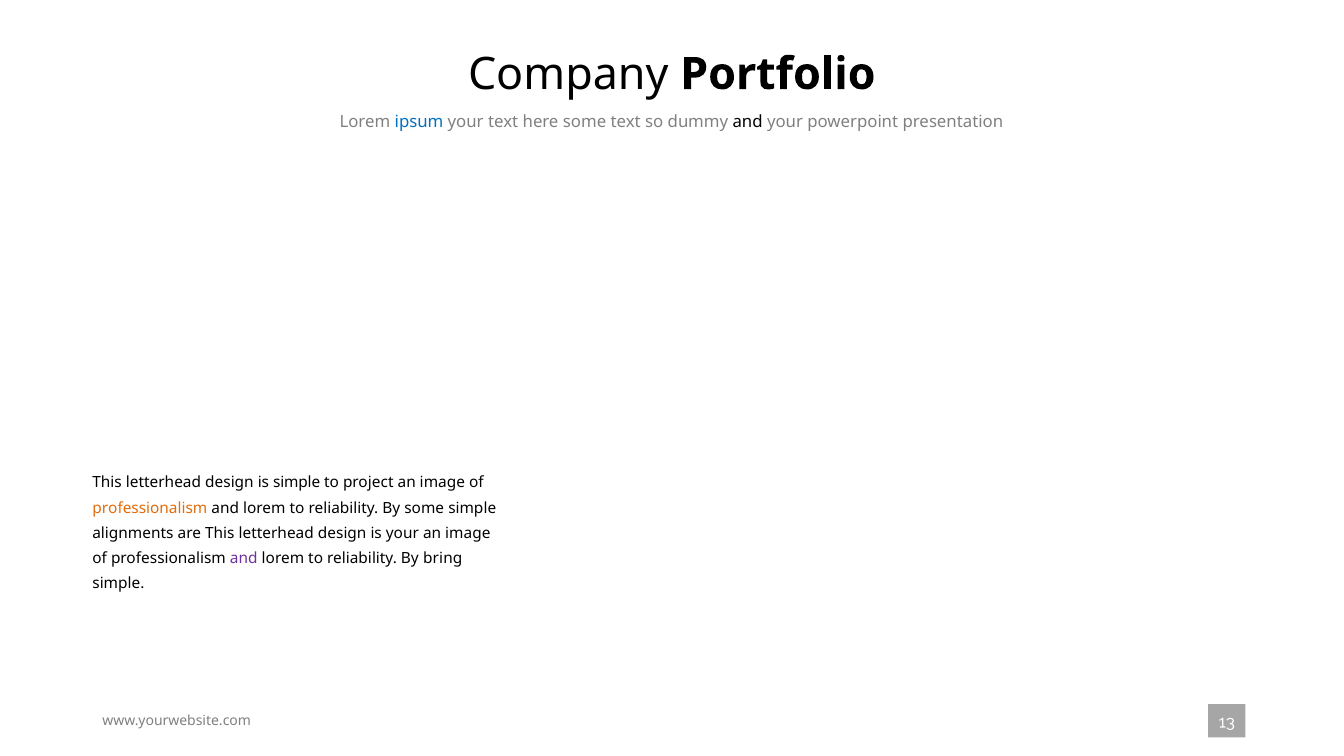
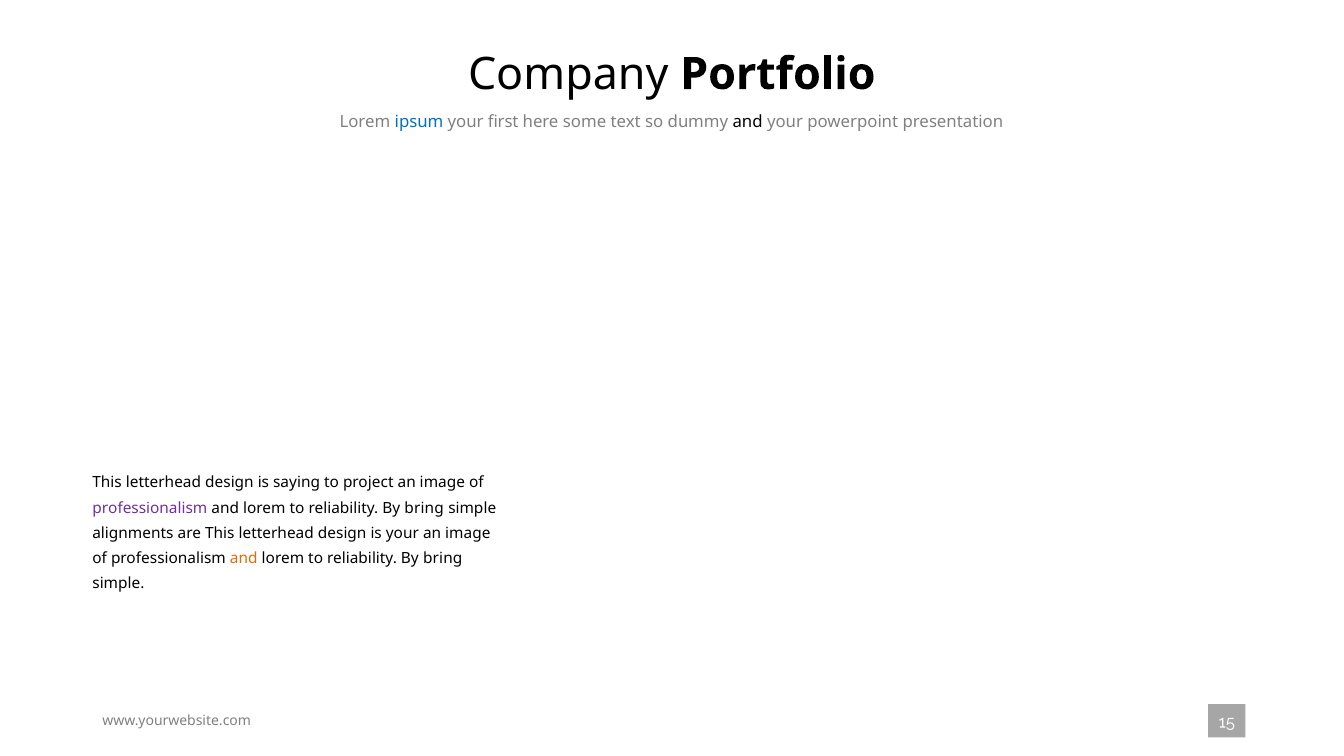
your text: text -> first
is simple: simple -> saying
professionalism at (150, 508) colour: orange -> purple
some at (424, 508): some -> bring
and at (244, 558) colour: purple -> orange
13: 13 -> 15
